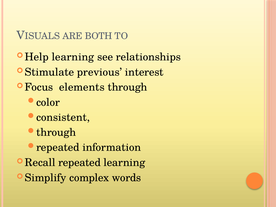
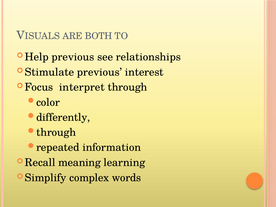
learning at (73, 57): learning -> previous
elements: elements -> interpret
consistent: consistent -> differently
repeated at (80, 163): repeated -> meaning
